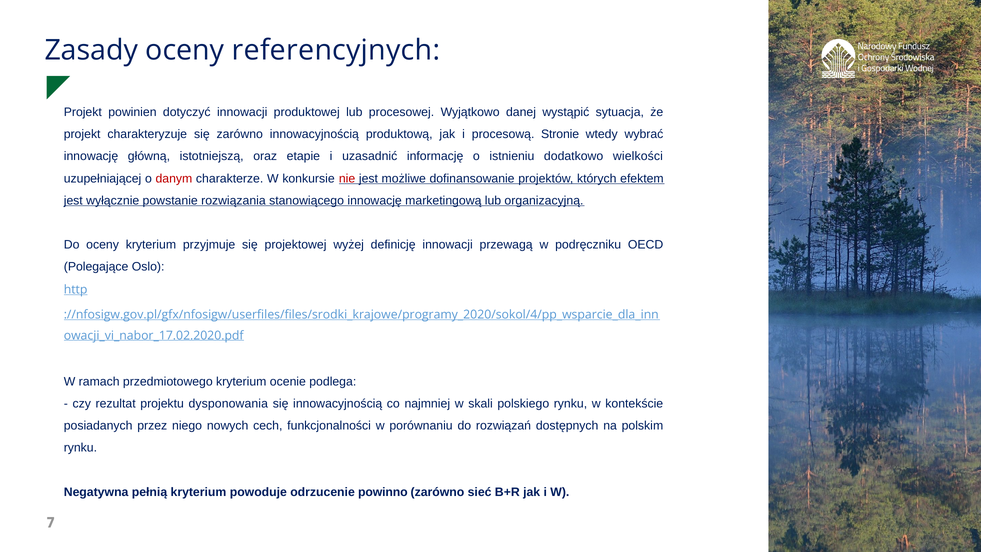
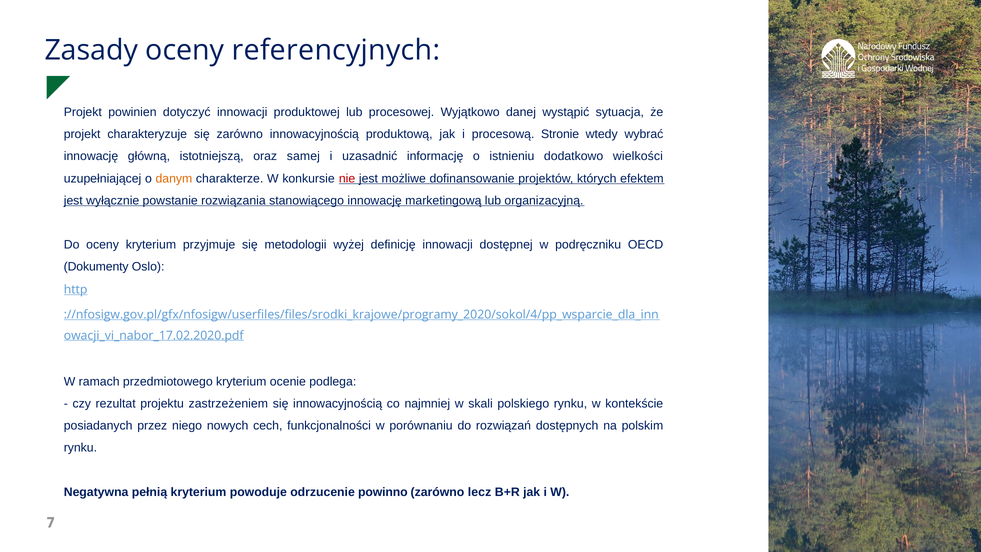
etapie: etapie -> samej
danym colour: red -> orange
projektowej: projektowej -> metodologii
przewagą: przewagą -> dostępnej
Polegające: Polegające -> Dokumenty
dysponowania: dysponowania -> zastrzeżeniem
sieć: sieć -> lecz
